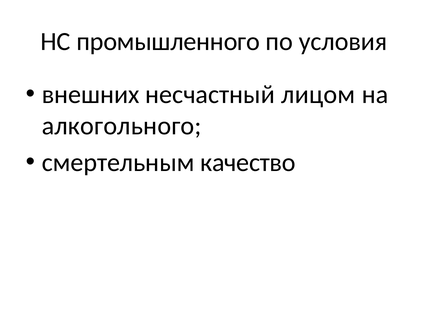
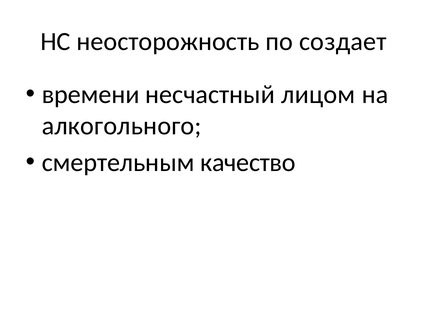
промышленного: промышленного -> неосторожность
условия: условия -> создает
внешних: внешних -> времени
